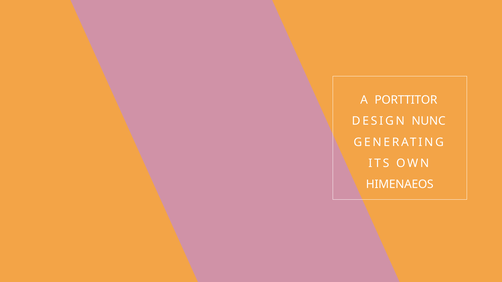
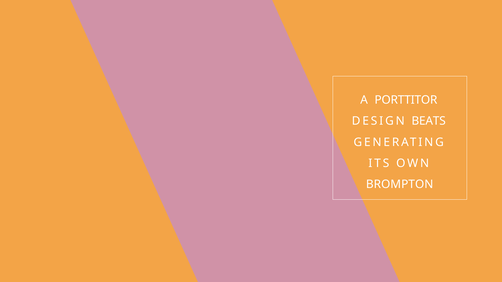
NUNC: NUNC -> BEATS
HIMENAEOS: HIMENAEOS -> BROMPTON
